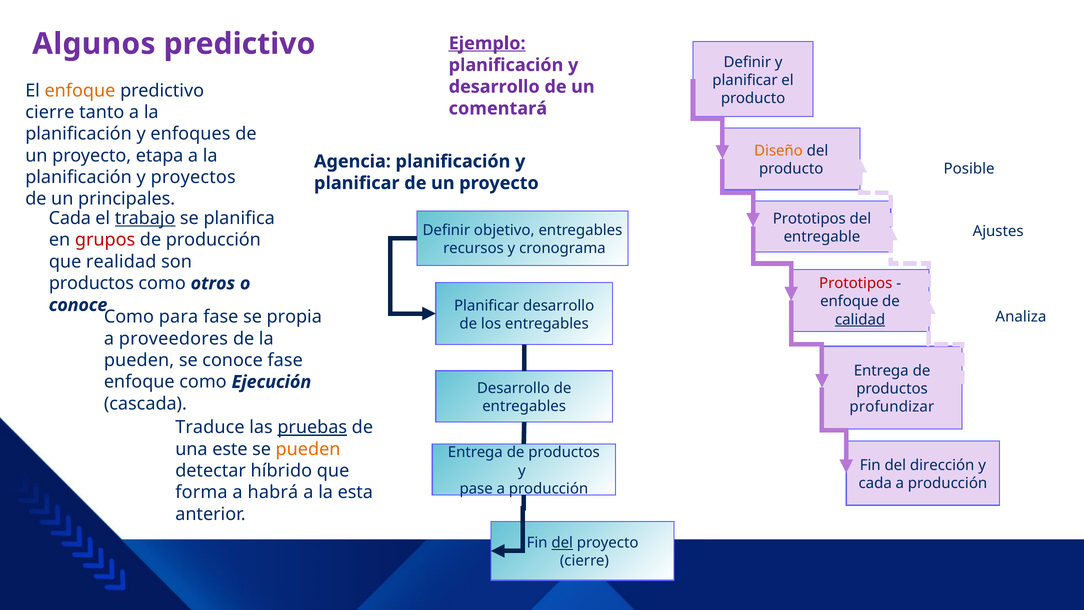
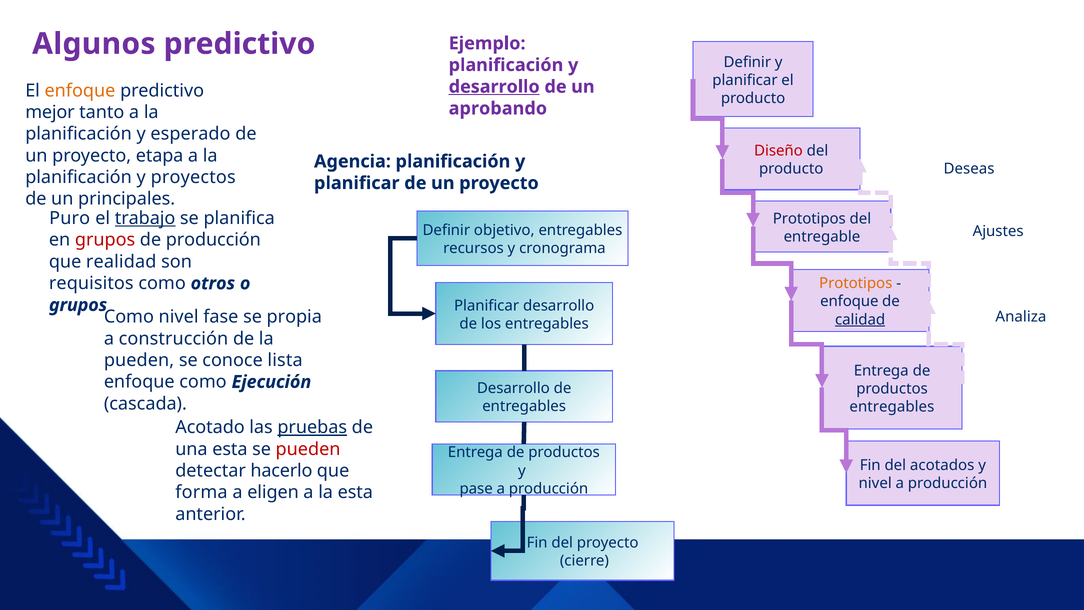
Ejemplo underline: present -> none
desarrollo at (494, 87) underline: none -> present
comentará: comentará -> aprobando
cierre at (50, 112): cierre -> mejor
enfoques: enfoques -> esperado
Diseño colour: orange -> red
Posible: Posible -> Deseas
Cada at (70, 218): Cada -> Puro
productos at (91, 283): productos -> requisitos
Prototipos at (856, 283) colour: red -> orange
conoce at (78, 305): conoce -> grupos
Como para: para -> nivel
proveedores: proveedores -> construcción
conoce fase: fase -> lista
profundizar at (892, 407): profundizar -> entregables
Traduce: Traduce -> Acotado
una este: este -> esta
pueden at (308, 449) colour: orange -> red
dirección: dirección -> acotados
híbrido: híbrido -> hacerlo
cada at (875, 483): cada -> nivel
habrá: habrá -> eligen
del at (562, 543) underline: present -> none
